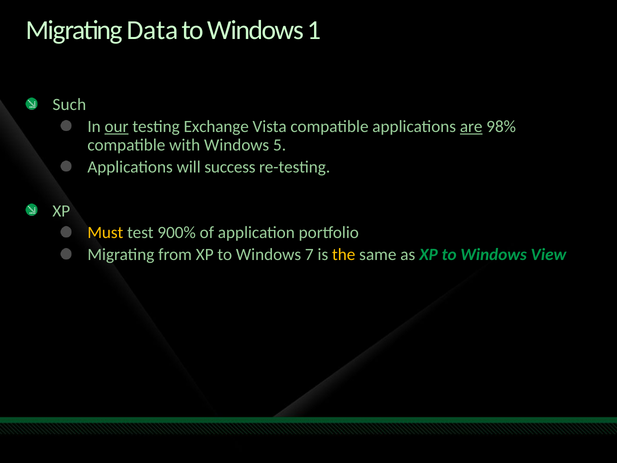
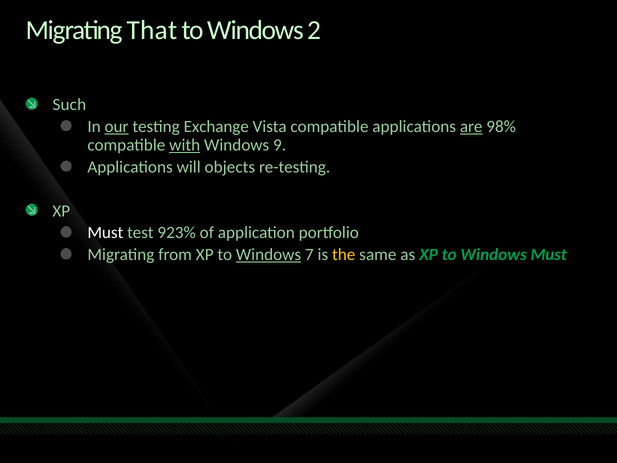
Data: Data -> That
1: 1 -> 2
with underline: none -> present
5: 5 -> 9
success: success -> objects
Must at (105, 233) colour: yellow -> white
900%: 900% -> 923%
Windows at (269, 255) underline: none -> present
Windows View: View -> Must
